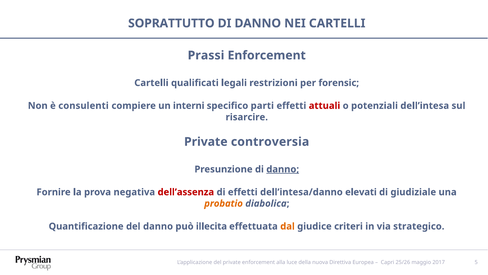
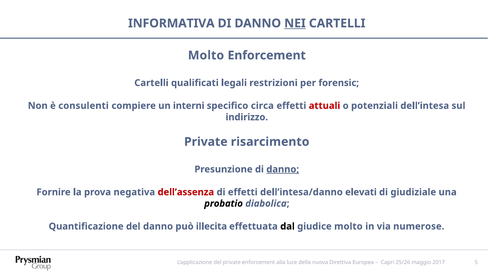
SOPRATTUTTO: SOPRATTUTTO -> INFORMATIVA
NEI underline: none -> present
Prassi at (206, 55): Prassi -> Molto
parti: parti -> circa
risarcire: risarcire -> indirizzo
controversia: controversia -> risarcimento
probatio colour: orange -> black
dal colour: orange -> black
giudice criteri: criteri -> molto
strategico: strategico -> numerose
